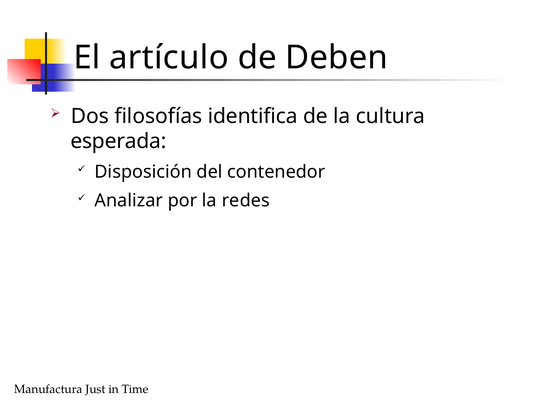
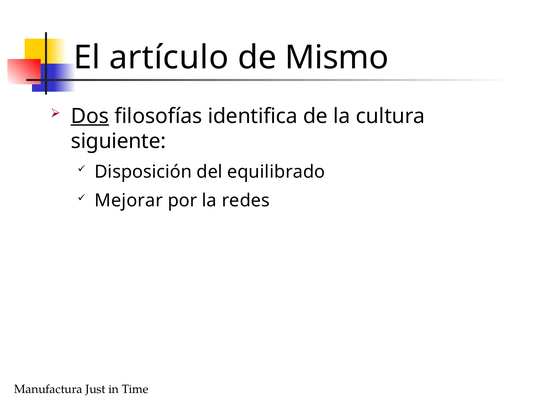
Deben: Deben -> Mismo
Dos underline: none -> present
esperada: esperada -> siguiente
contenedor: contenedor -> equilibrado
Analizar: Analizar -> Mejorar
